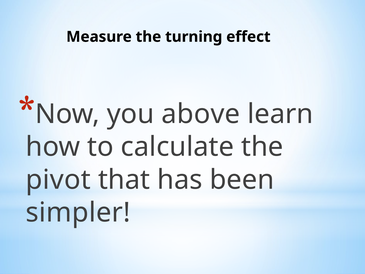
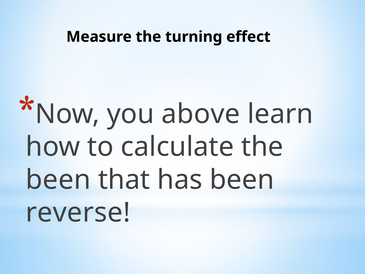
pivot at (58, 180): pivot -> been
simpler: simpler -> reverse
